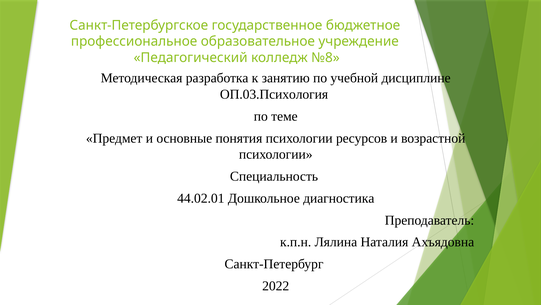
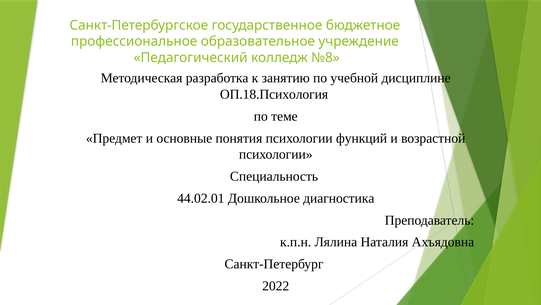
ОП.03.Психология: ОП.03.Психология -> ОП.18.Психология
ресурсов: ресурсов -> функций
